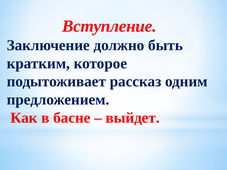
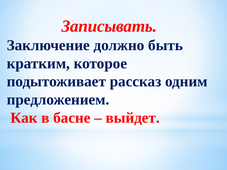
Вступление: Вступление -> Записывать
